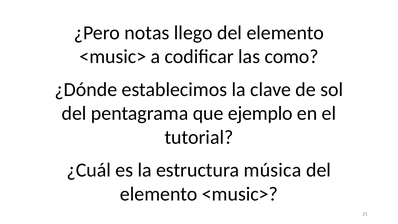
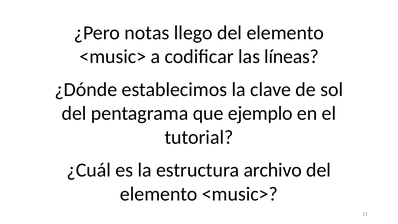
como: como -> líneas
música: música -> archivo
